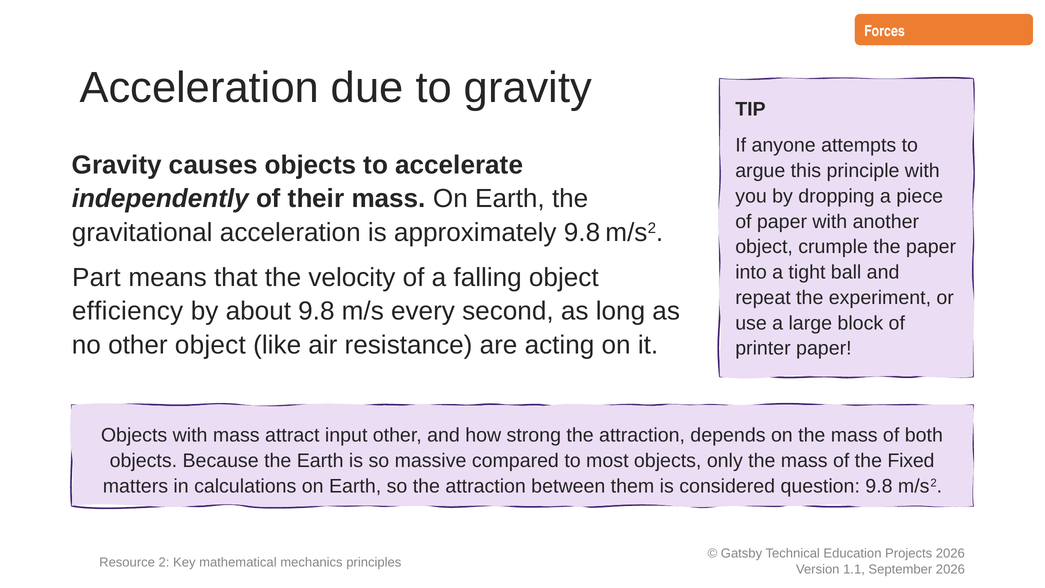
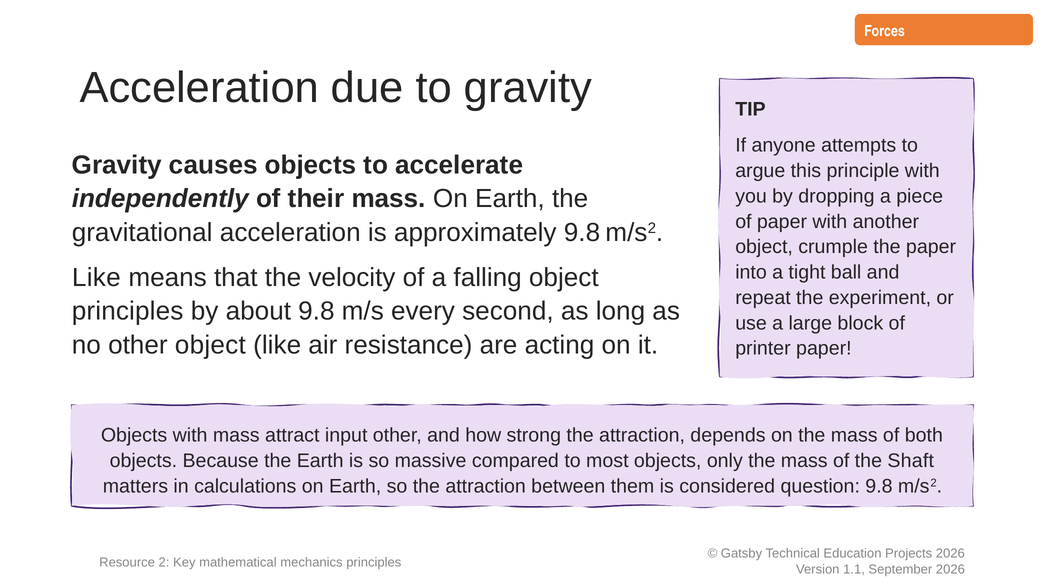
Part at (96, 277): Part -> Like
efficiency at (128, 311): efficiency -> principles
Fixed: Fixed -> Shaft
